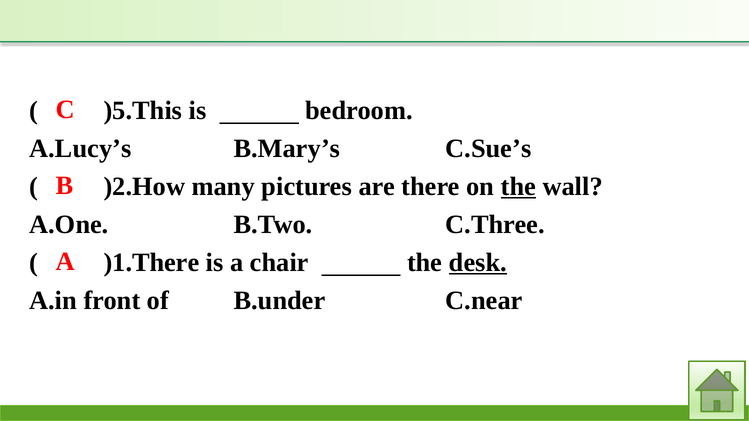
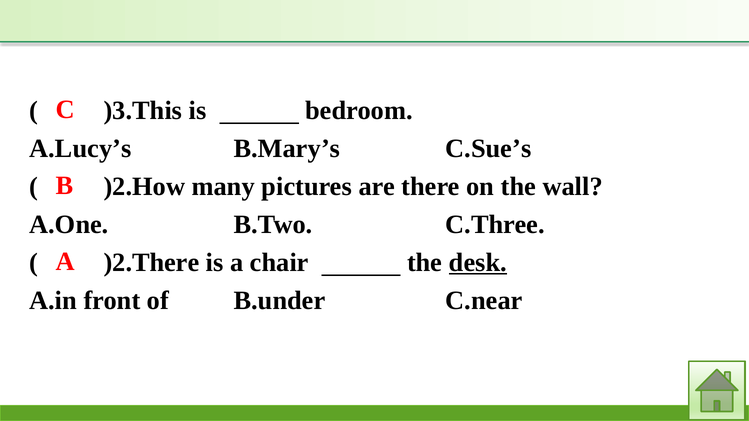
)5.This: )5.This -> )3.This
the at (518, 187) underline: present -> none
)1.There: )1.There -> )2.There
